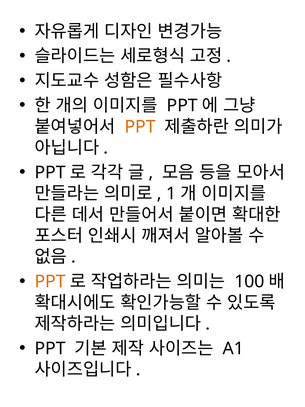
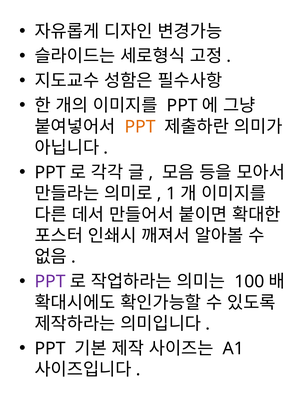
PPT at (50, 281) colour: orange -> purple
